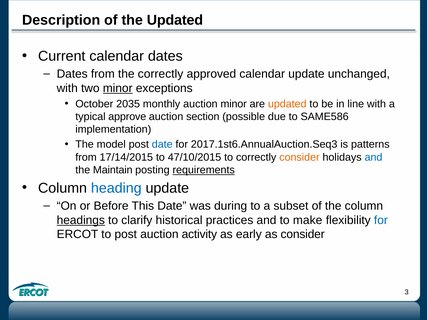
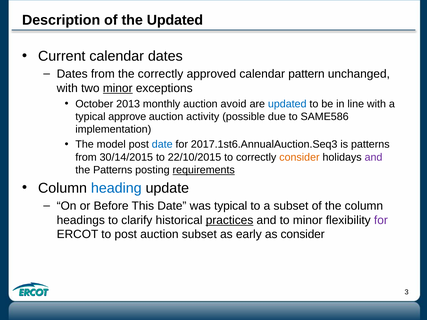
calendar update: update -> pattern
2035: 2035 -> 2013
auction minor: minor -> avoid
updated at (287, 104) colour: orange -> blue
section: section -> activity
17/14/2015: 17/14/2015 -> 30/14/2015
47/10/2015: 47/10/2015 -> 22/10/2015
and at (374, 157) colour: blue -> purple
the Maintain: Maintain -> Patterns
was during: during -> typical
headings underline: present -> none
practices underline: none -> present
to make: make -> minor
for at (381, 220) colour: blue -> purple
auction activity: activity -> subset
